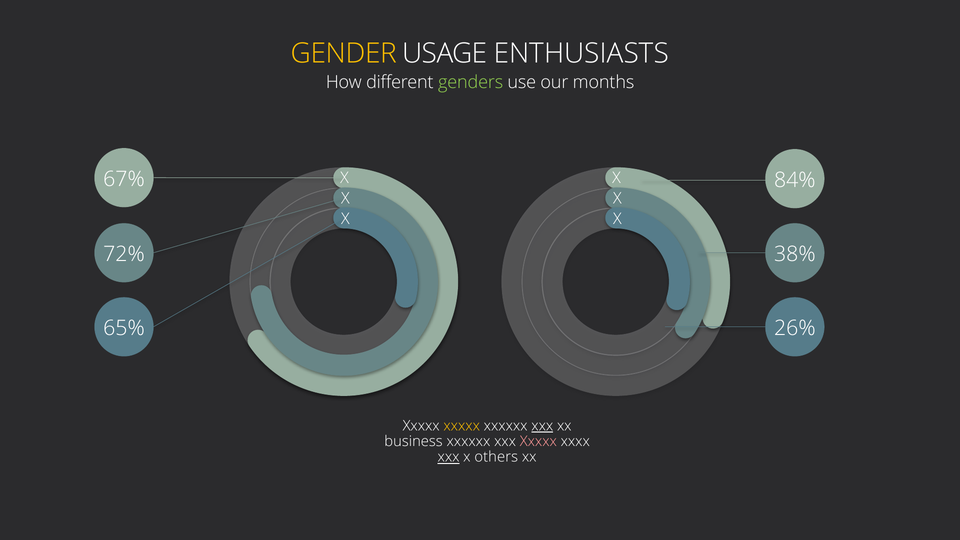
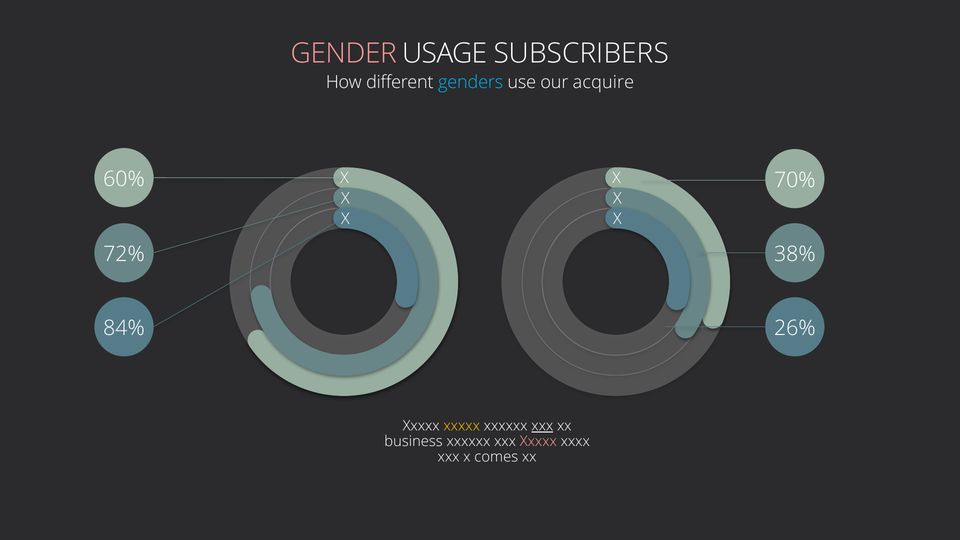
GENDER colour: yellow -> pink
ENTHUSIASTS: ENTHUSIASTS -> SUBSCRIBERS
genders colour: light green -> light blue
months: months -> acquire
67%: 67% -> 60%
84%: 84% -> 70%
65%: 65% -> 84%
xxx at (449, 457) underline: present -> none
others: others -> comes
